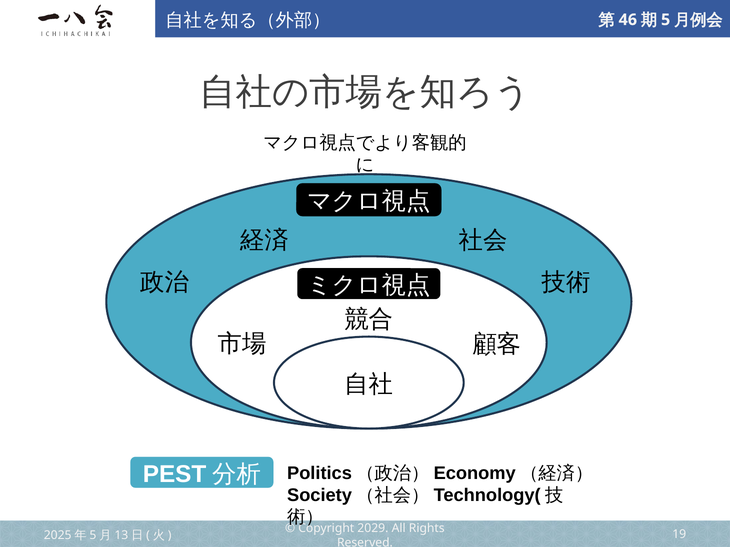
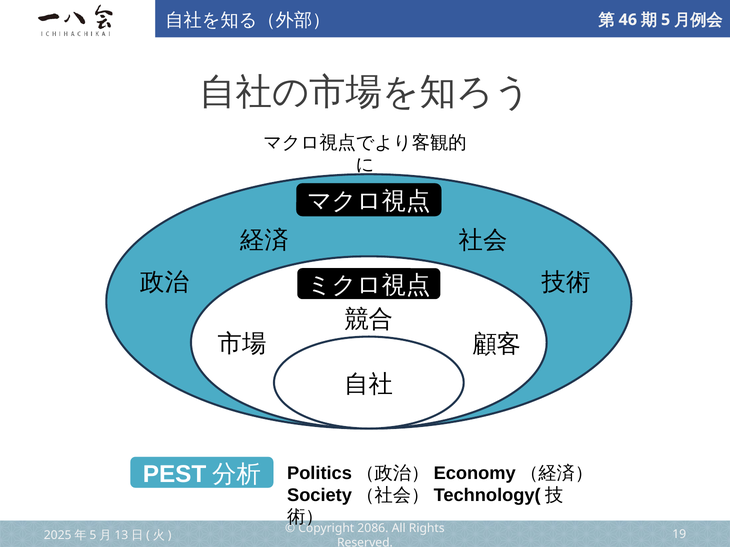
2029: 2029 -> 2086
